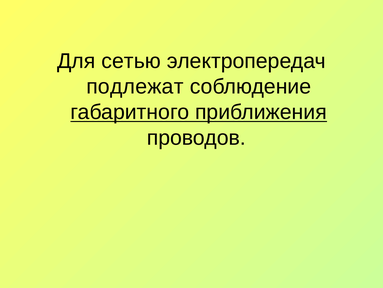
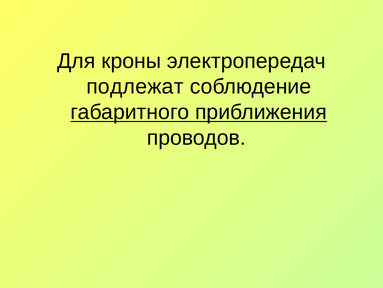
сетью: сетью -> кроны
